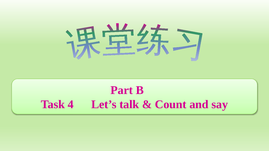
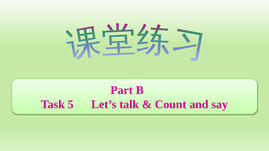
4: 4 -> 5
